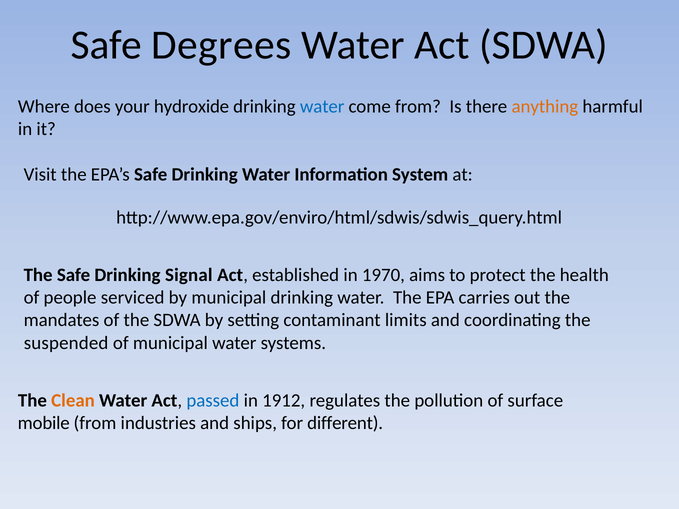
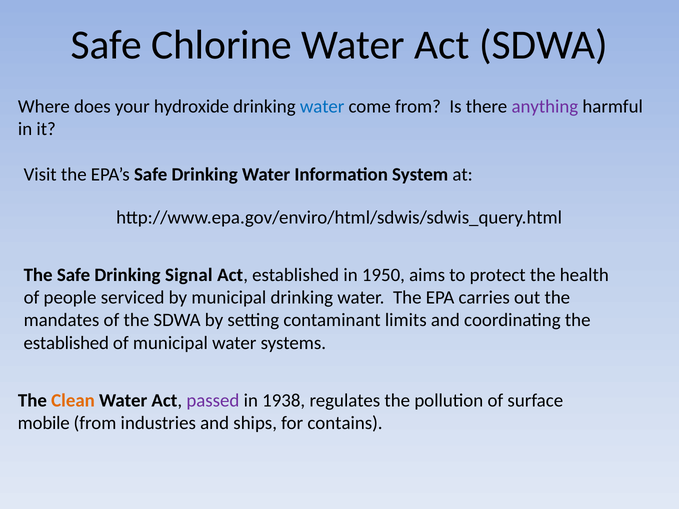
Degrees: Degrees -> Chlorine
anything colour: orange -> purple
1970: 1970 -> 1950
suspended at (66, 343): suspended -> established
passed colour: blue -> purple
1912: 1912 -> 1938
different: different -> contains
